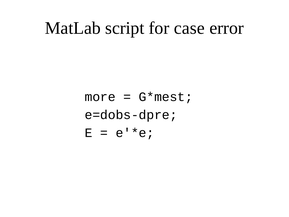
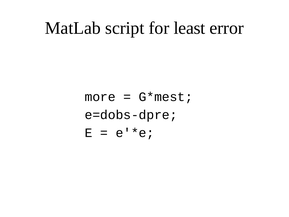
case: case -> least
